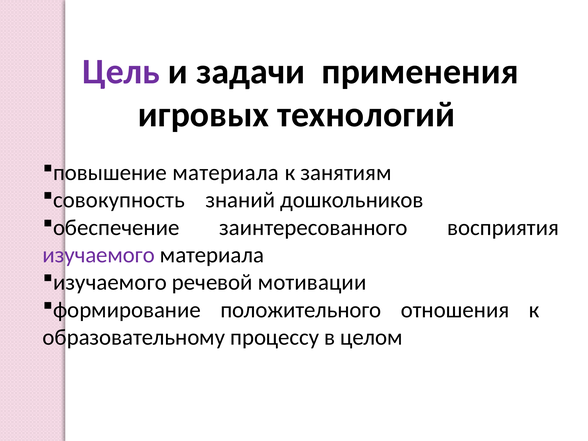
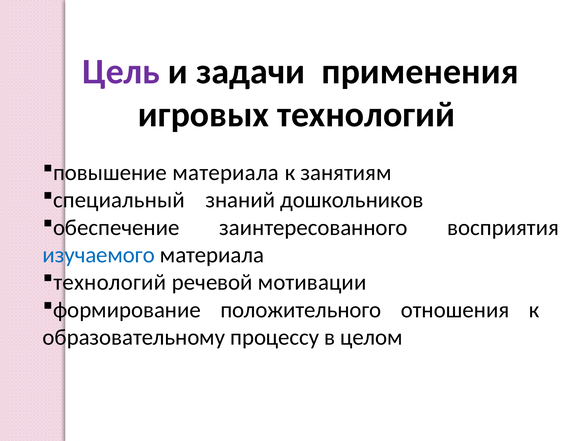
совокупность: совокупность -> специальный
изучаемого at (99, 255) colour: purple -> blue
изучаемого at (110, 282): изучаемого -> технологий
